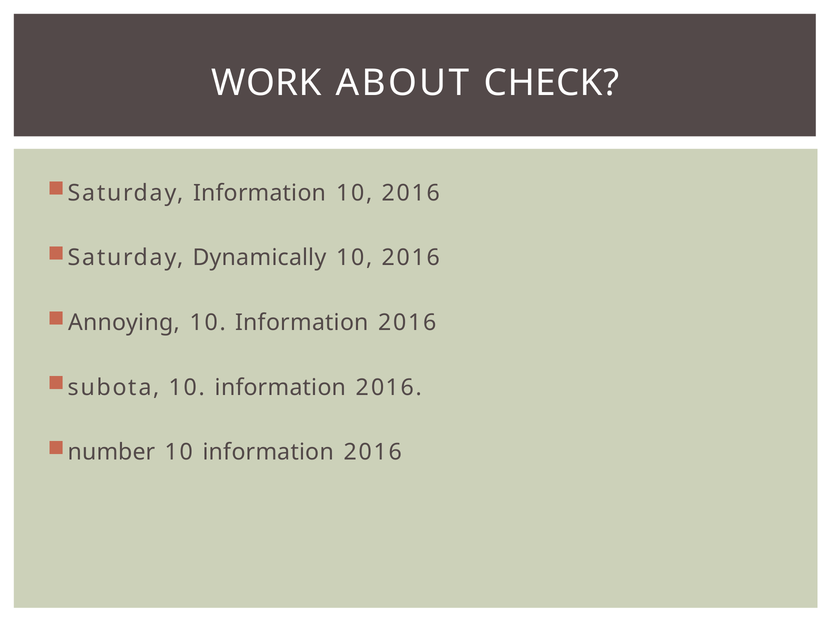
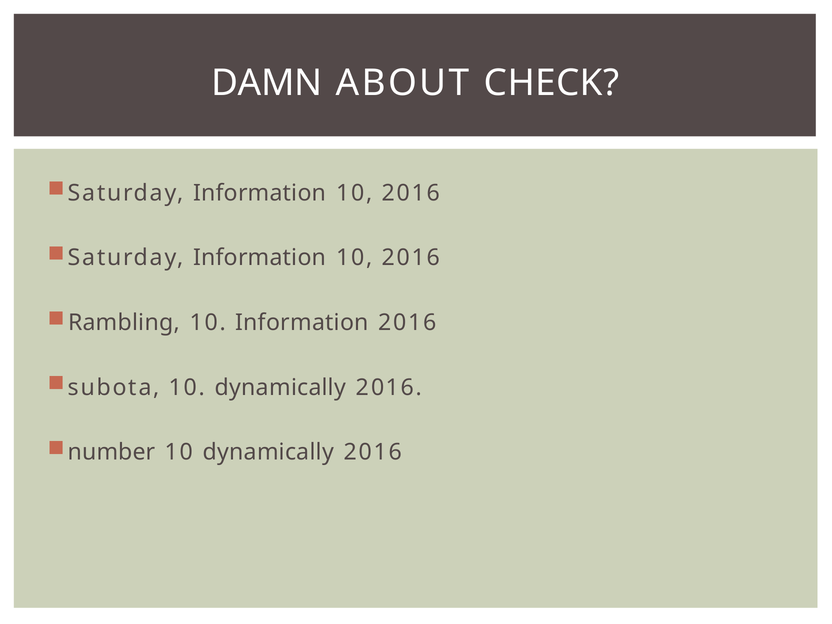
WORK: WORK -> DAMN
Dynamically at (260, 258): Dynamically -> Information
Annoying: Annoying -> Rambling
subota 10 information: information -> dynamically
information at (268, 452): information -> dynamically
